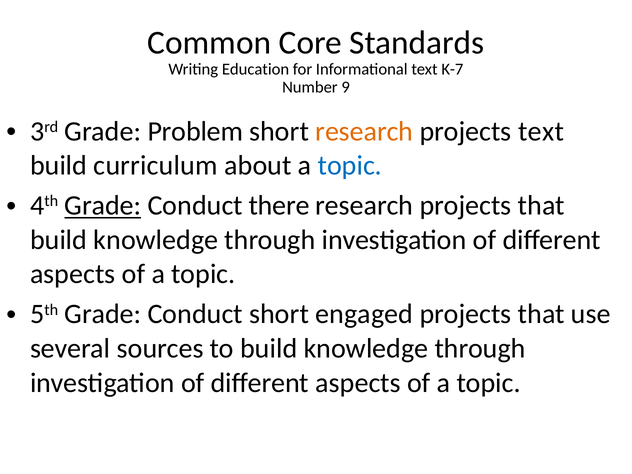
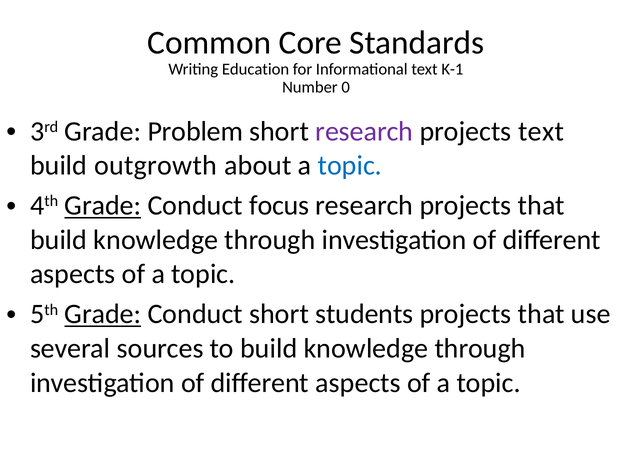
K-7: K-7 -> K-1
9: 9 -> 0
research at (364, 131) colour: orange -> purple
curriculum: curriculum -> outgrowth
there: there -> focus
Grade at (103, 314) underline: none -> present
engaged: engaged -> students
